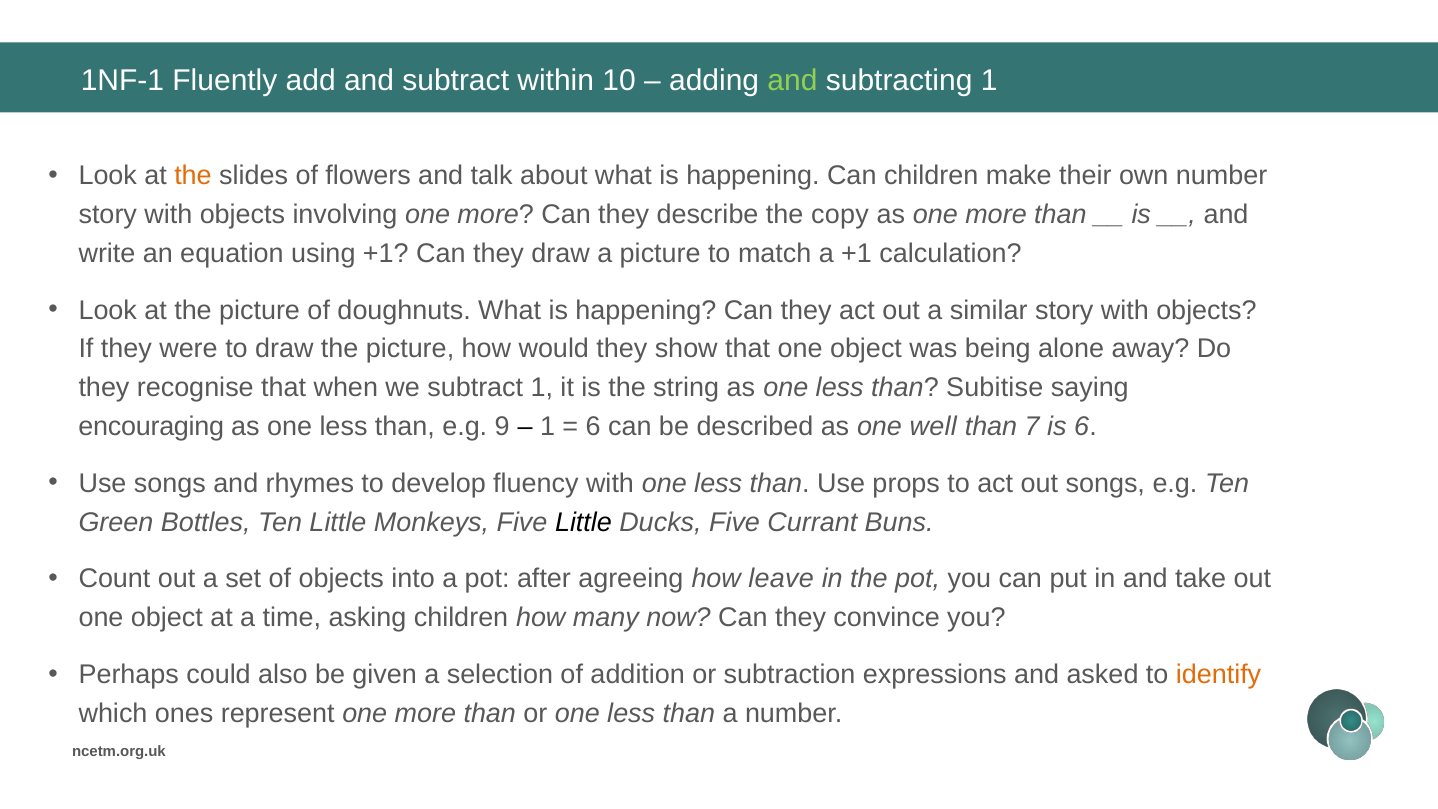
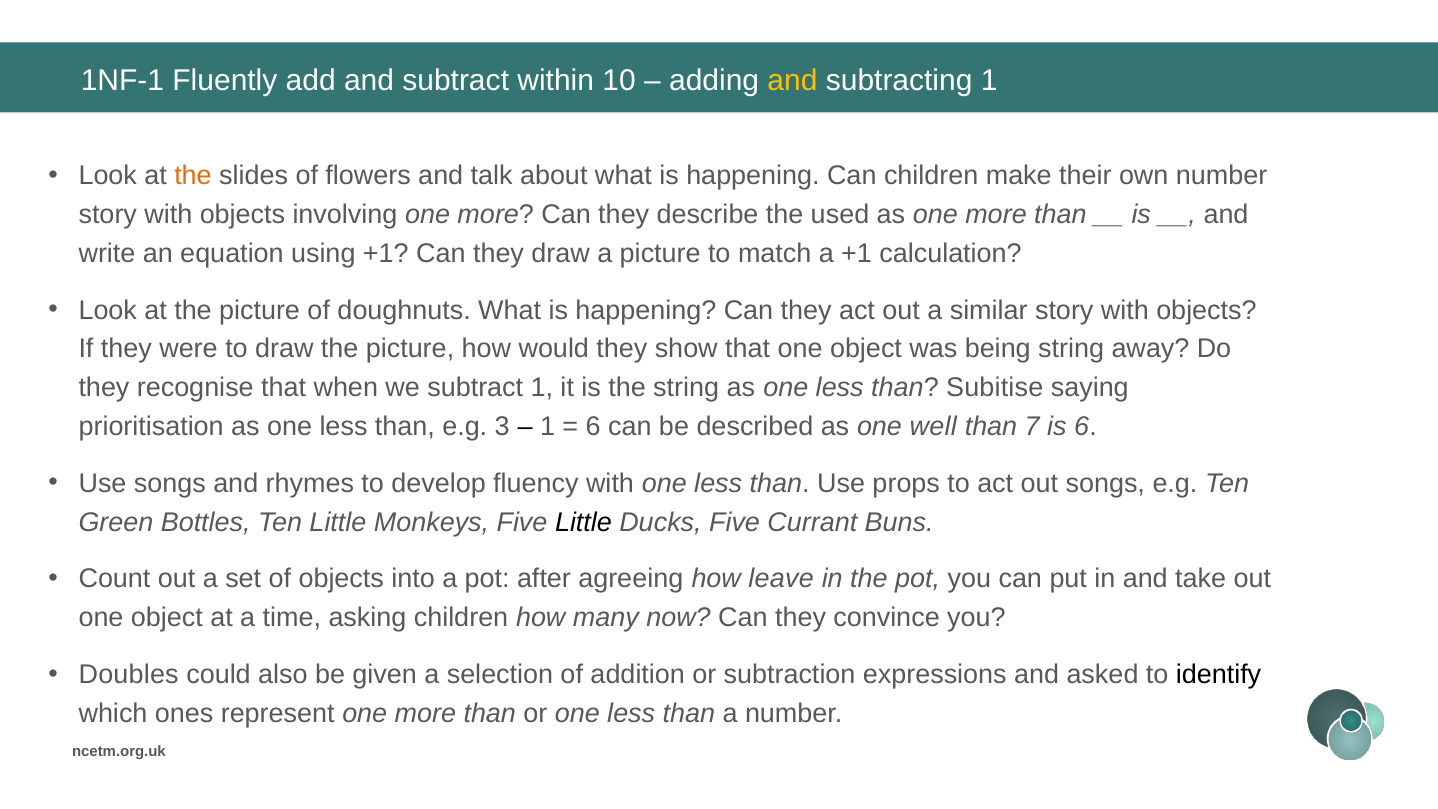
and at (792, 80) colour: light green -> yellow
copy: copy -> used
being alone: alone -> string
encouraging: encouraging -> prioritisation
9: 9 -> 3
Perhaps: Perhaps -> Doubles
identify colour: orange -> black
